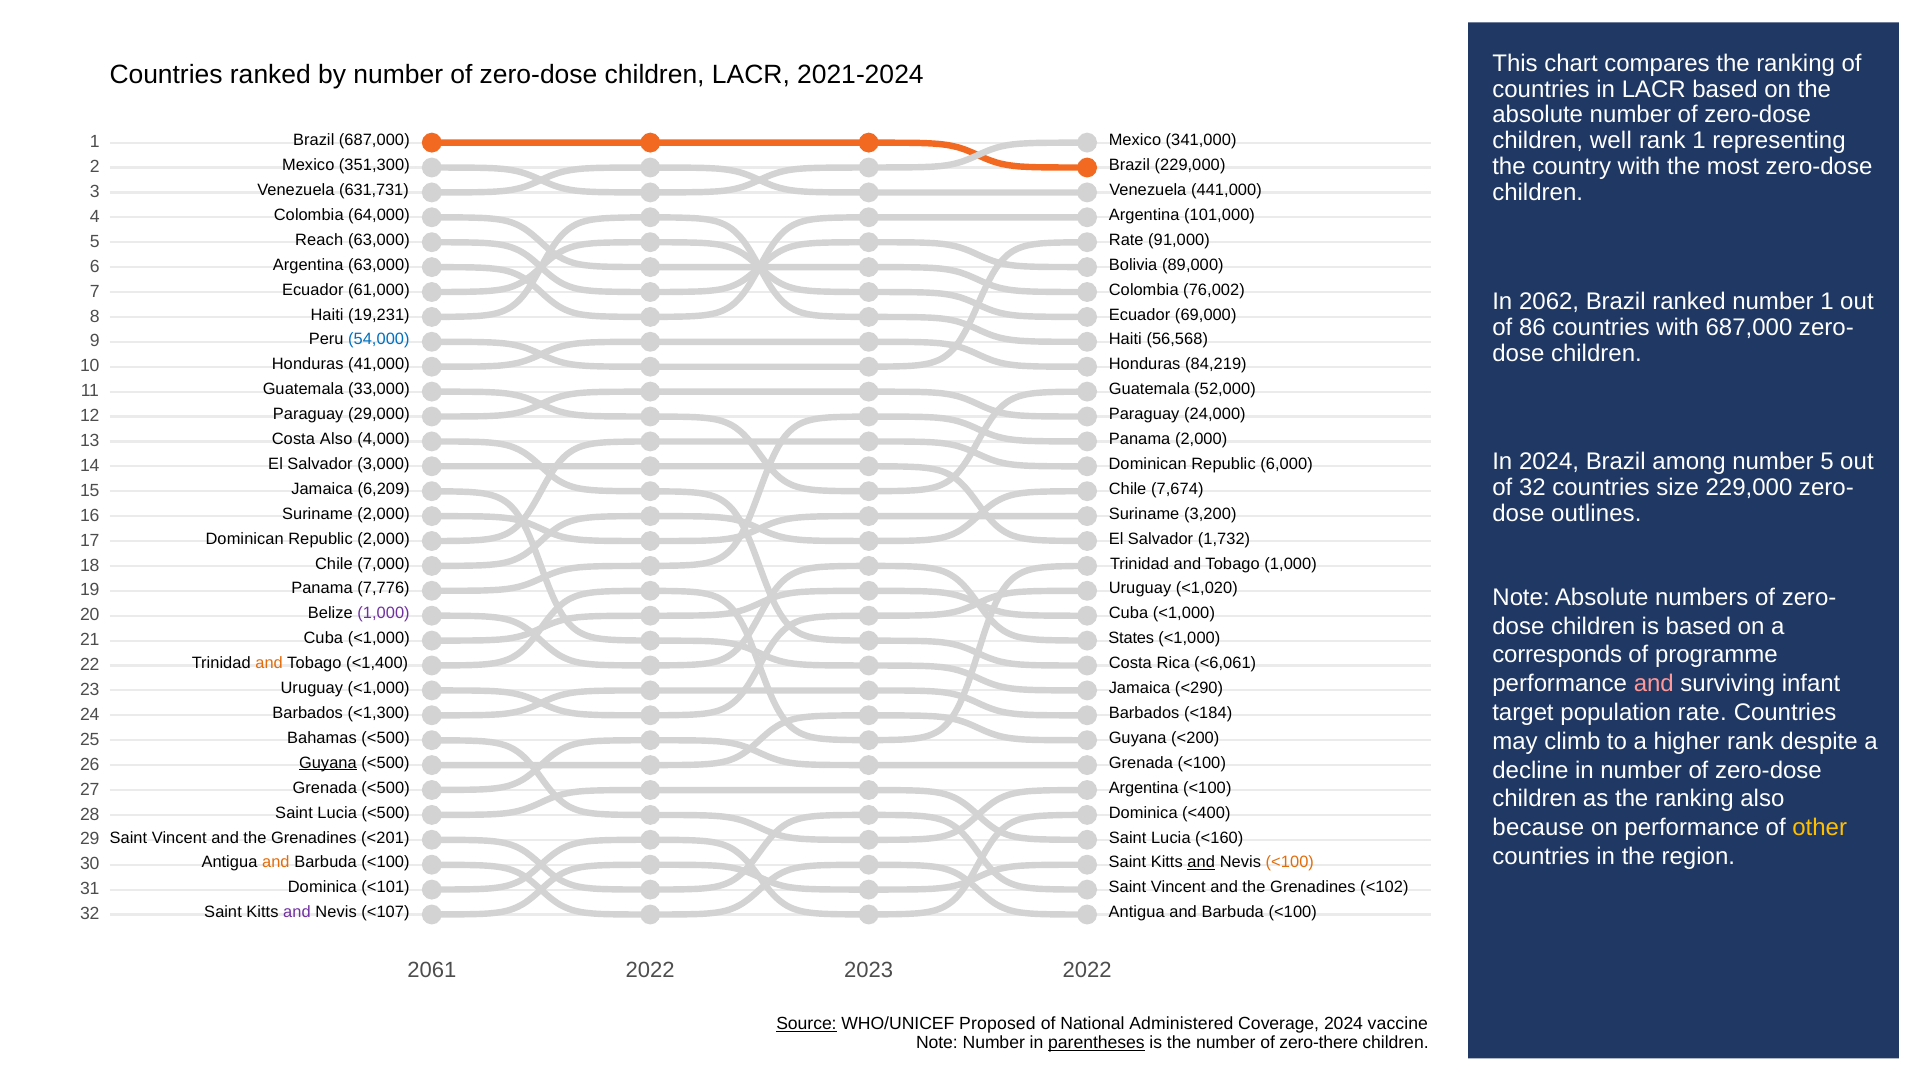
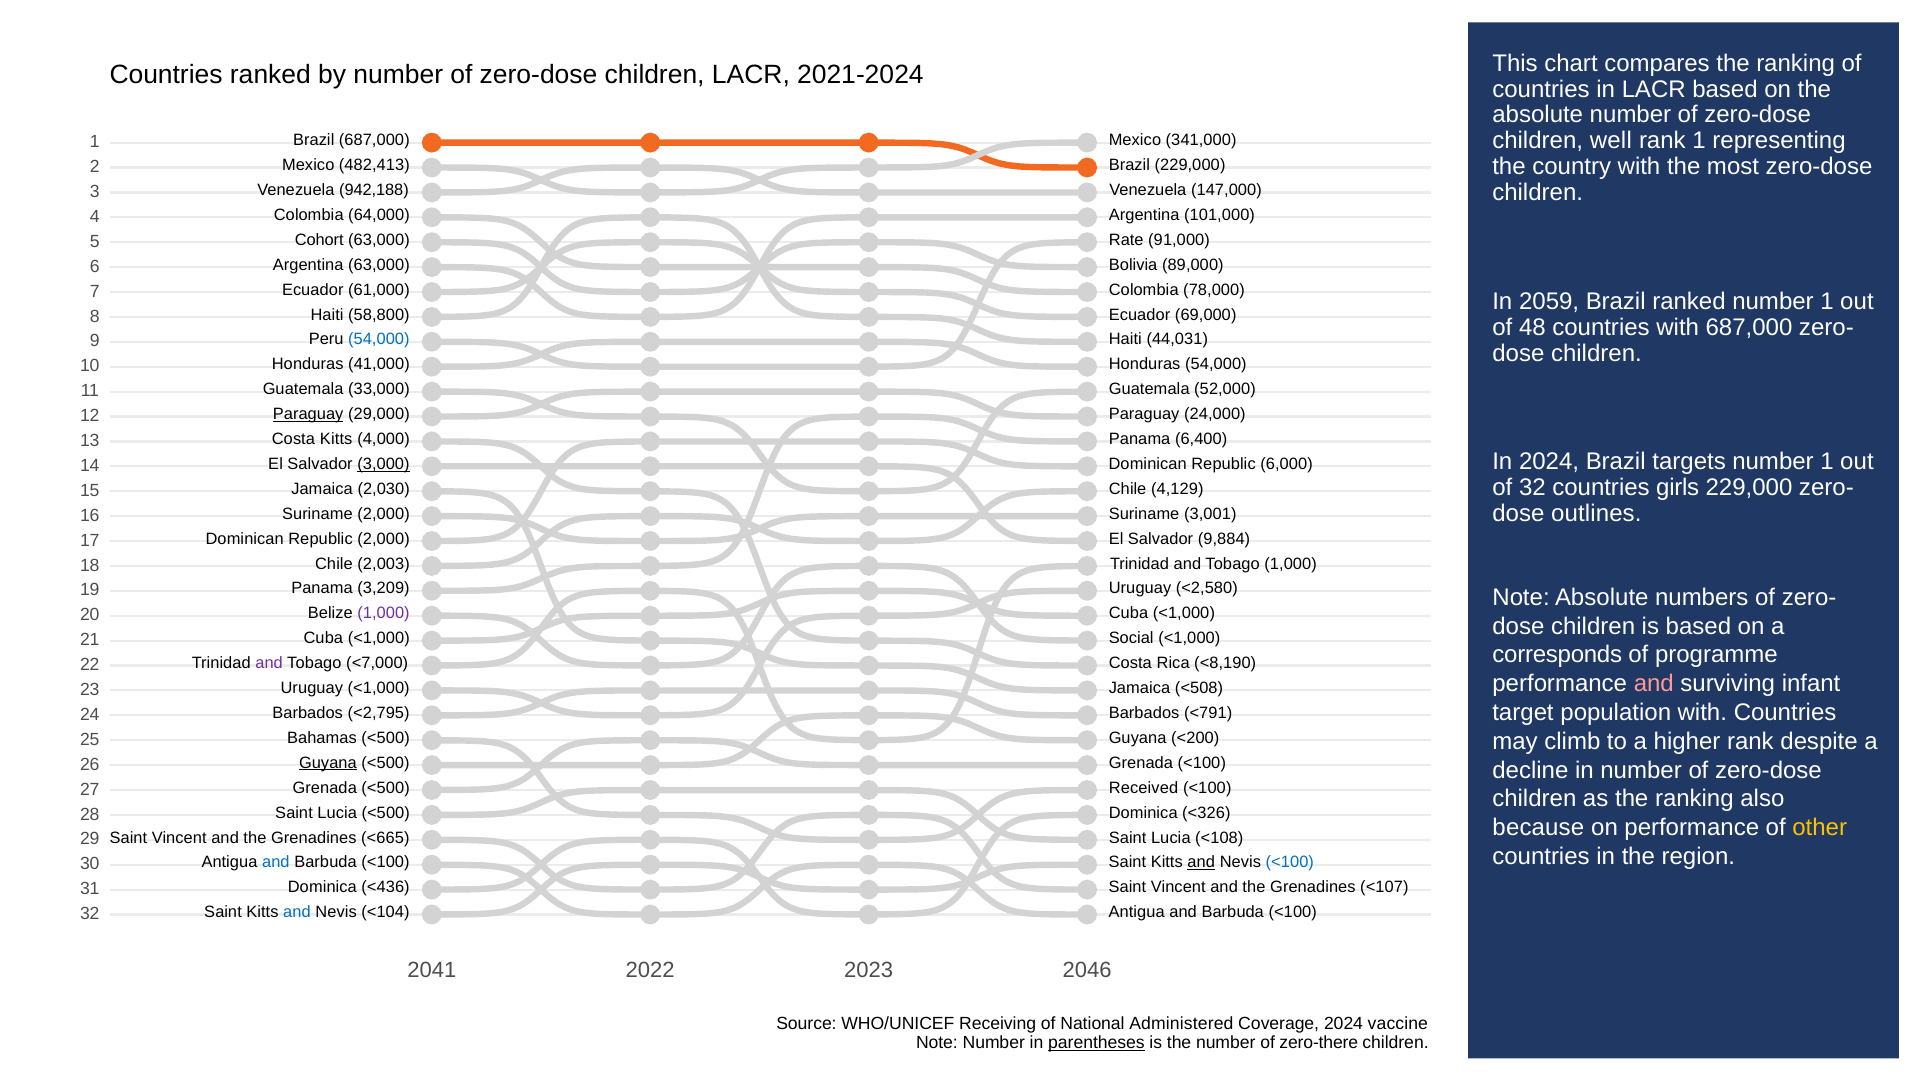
351,300: 351,300 -> 482,413
631,731: 631,731 -> 942,188
441,000: 441,000 -> 147,000
Reach: Reach -> Cohort
76,002: 76,002 -> 78,000
2062: 2062 -> 2059
19,231: 19,231 -> 58,800
86: 86 -> 48
56,568: 56,568 -> 44,031
Honduras 84,219: 84,219 -> 54,000
Paraguay at (308, 415) underline: none -> present
Costa Also: Also -> Kitts
Panama 2,000: 2,000 -> 6,400
among: among -> targets
5 at (1827, 462): 5 -> 1
3,000 underline: none -> present
size: size -> girls
6,209: 6,209 -> 2,030
7,674: 7,674 -> 4,129
3,200: 3,200 -> 3,001
1,732: 1,732 -> 9,884
7,000: 7,000 -> 2,003
7,776: 7,776 -> 3,209
<1,020: <1,020 -> <2,580
States: States -> Social
and at (269, 664) colour: orange -> purple
<1,400: <1,400 -> <7,000
<6,061: <6,061 -> <8,190
<290: <290 -> <508
population rate: rate -> with
<1,300: <1,300 -> <2,795
<184: <184 -> <791
Argentina at (1144, 788): Argentina -> Received
<400: <400 -> <326
<201: <201 -> <665
<160: <160 -> <108
and at (276, 863) colour: orange -> blue
<100 at (1290, 863) colour: orange -> blue
<101: <101 -> <436
<102: <102 -> <107
and at (297, 913) colour: purple -> blue
<107: <107 -> <104
2061: 2061 -> 2041
2023 2022: 2022 -> 2046
Source underline: present -> none
Proposed: Proposed -> Receiving
